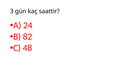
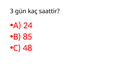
82: 82 -> 85
